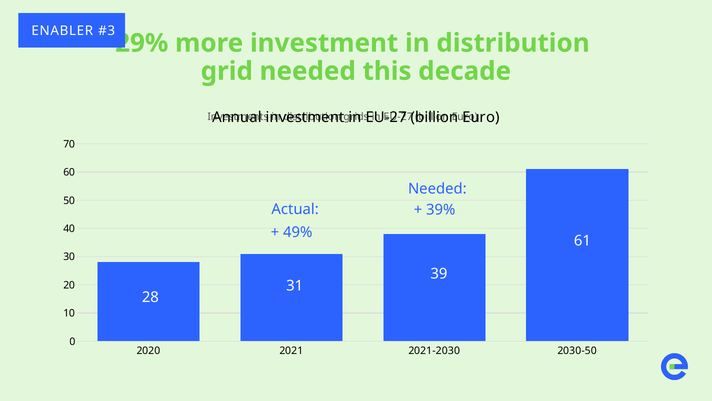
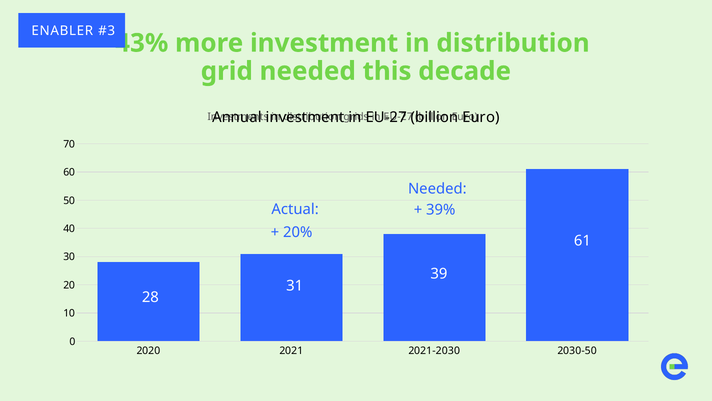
29%: 29% -> 43%
49%: 49% -> 20%
